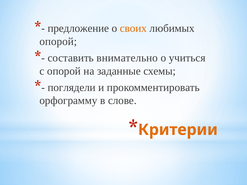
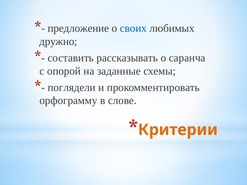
своих colour: orange -> blue
опорой at (58, 42): опорой -> дружно
внимательно: внимательно -> рассказывать
учиться: учиться -> саранча
